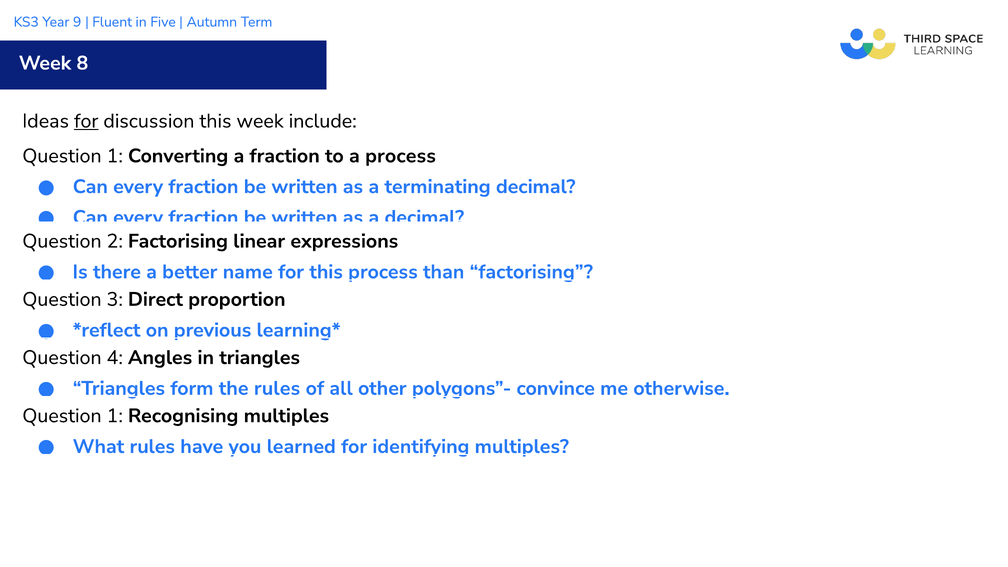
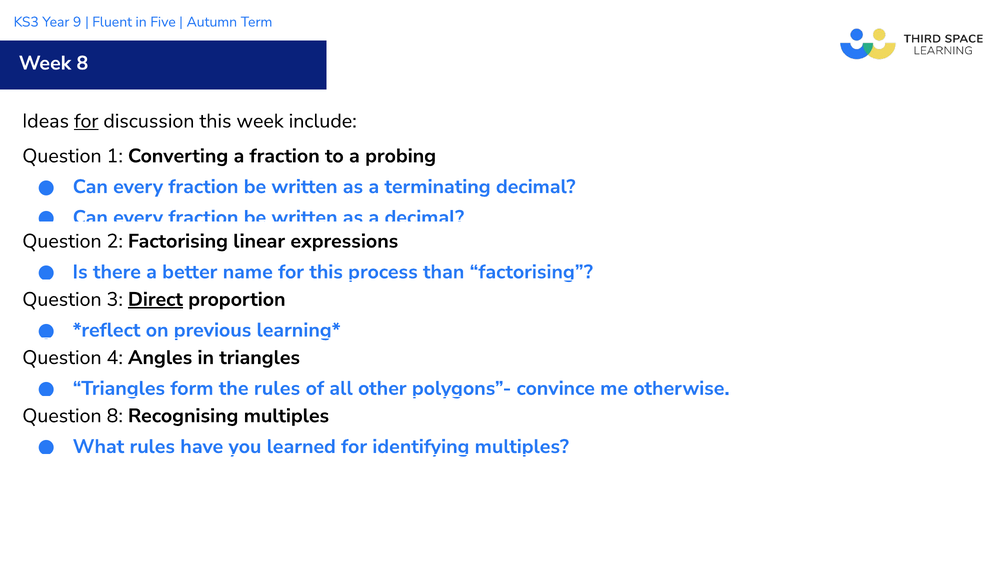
a process: process -> probing
Direct underline: none -> present
1 at (115, 416): 1 -> 8
